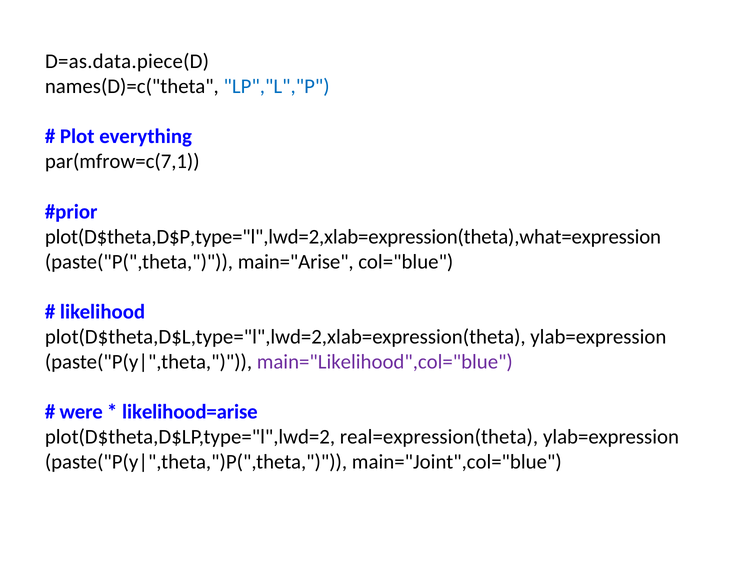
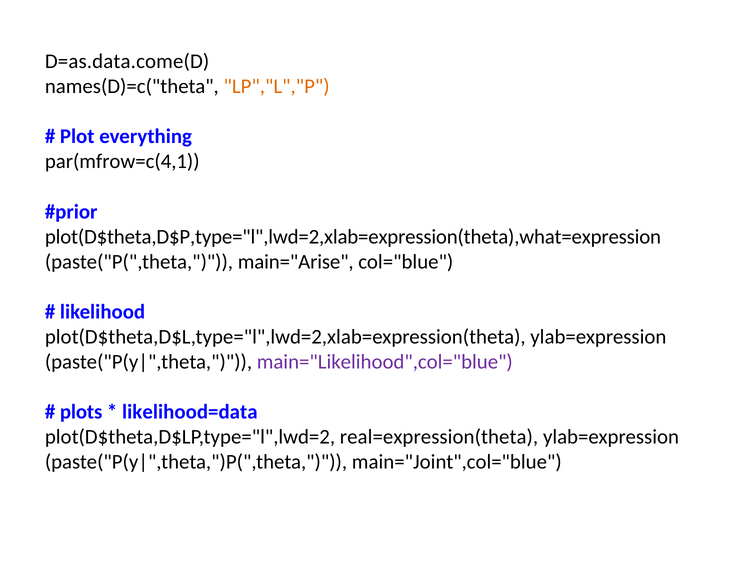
D=as.data.piece(D: D=as.data.piece(D -> D=as.data.come(D
LP","L","P colour: blue -> orange
par(mfrow=c(7,1: par(mfrow=c(7,1 -> par(mfrow=c(4,1
were: were -> plots
likelihood=arise: likelihood=arise -> likelihood=data
